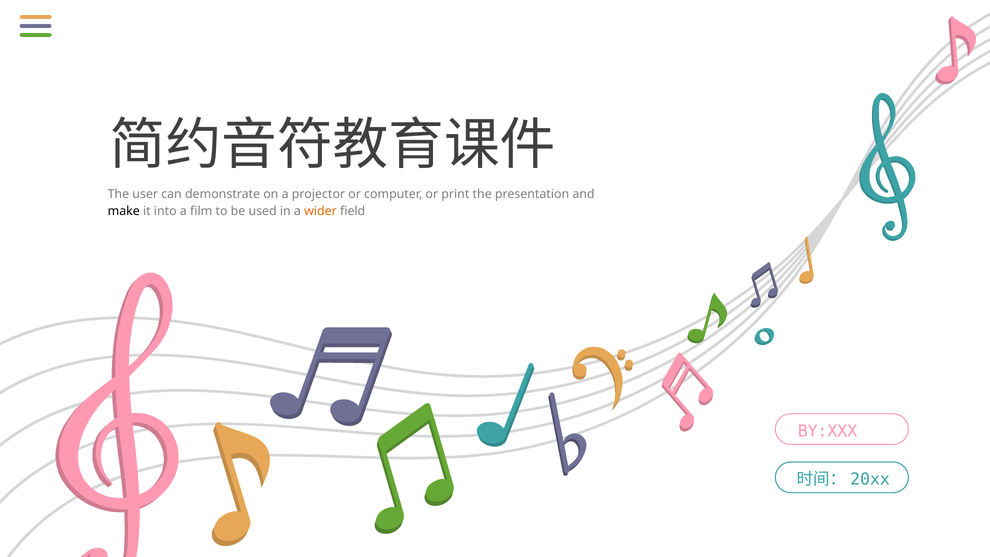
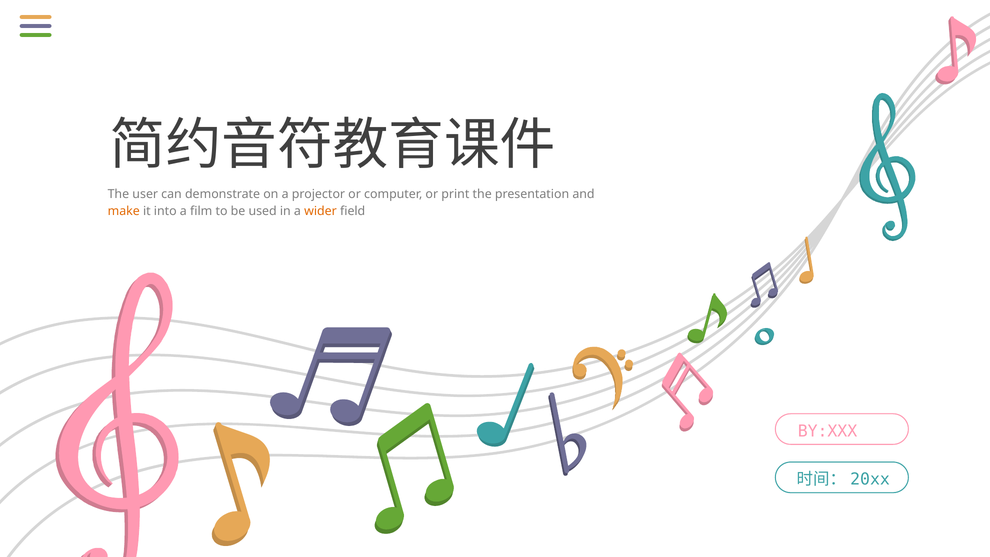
make colour: black -> orange
